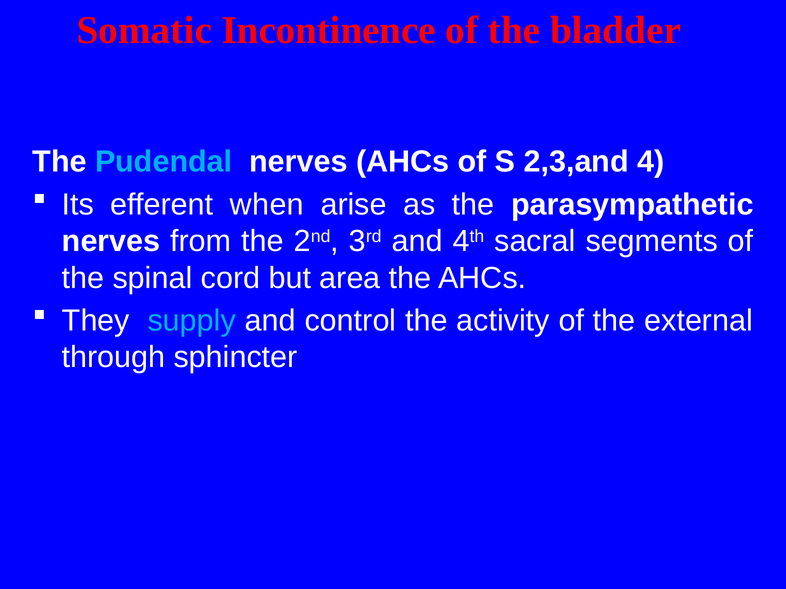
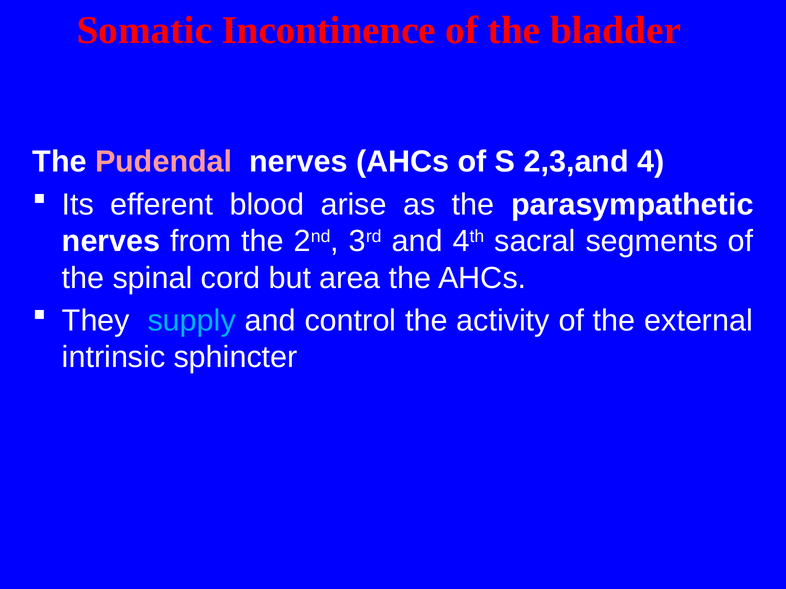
Pudendal colour: light blue -> pink
when: when -> blood
through: through -> intrinsic
